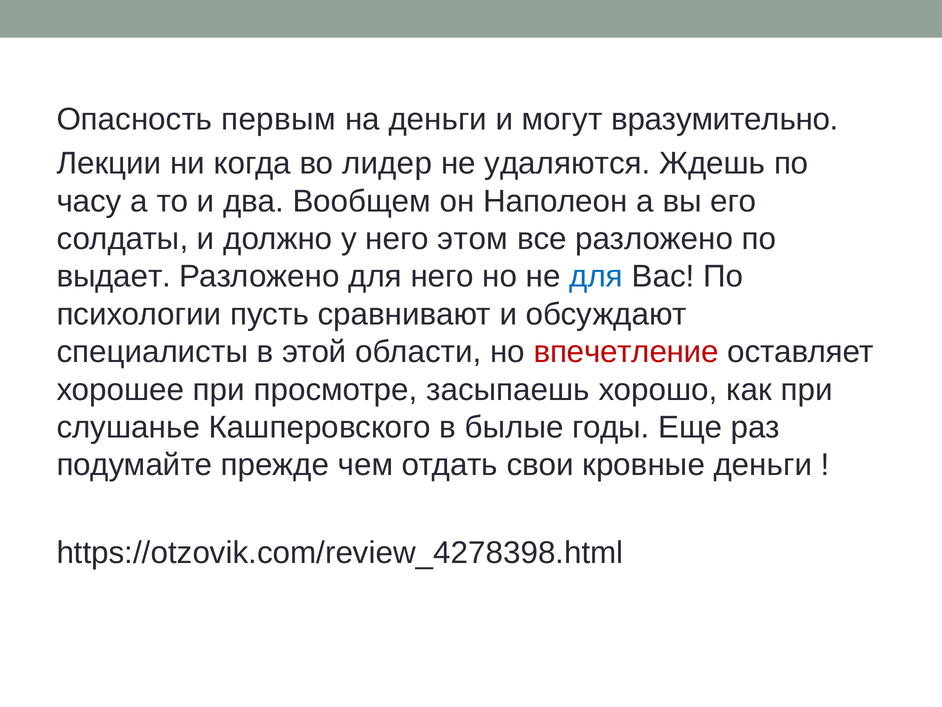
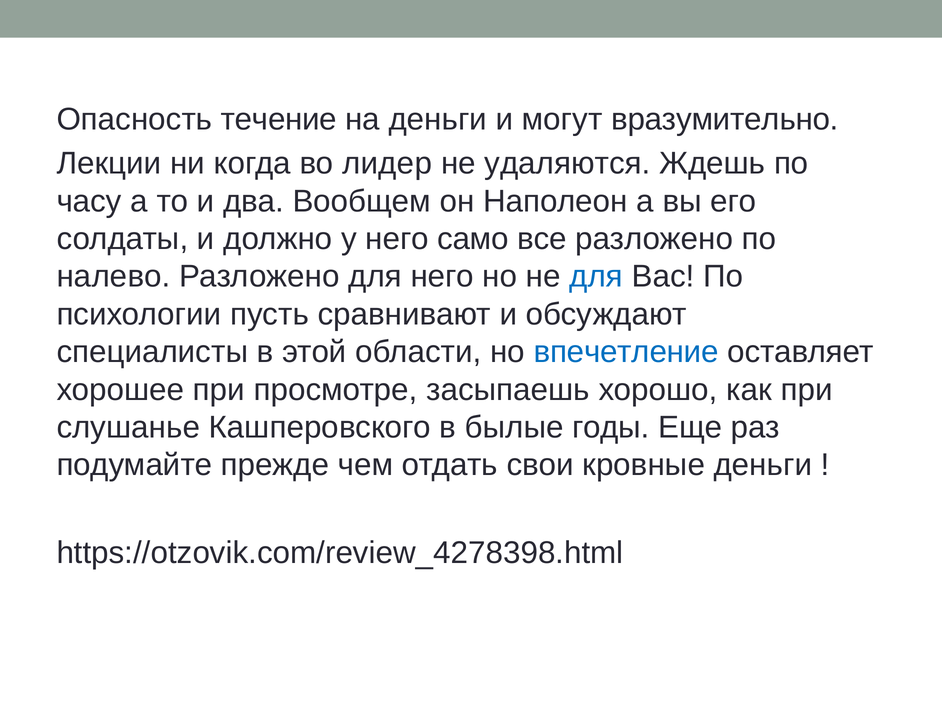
первым: первым -> течение
этом: этом -> caмo
выдает: выдает -> налево
впечетление colour: red -> blue
